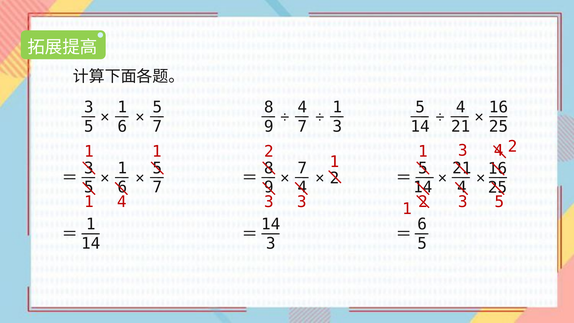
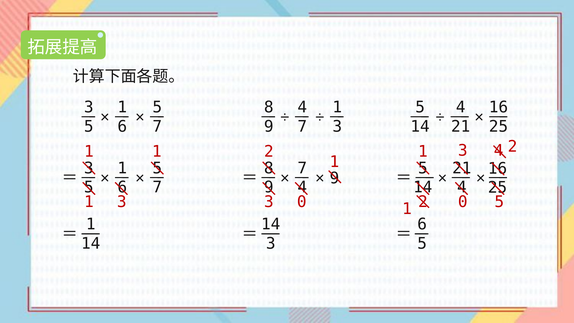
2 at (334, 178): 2 -> 9
4 at (122, 202): 4 -> 3
3 3: 3 -> 0
3 at (463, 202): 3 -> 0
